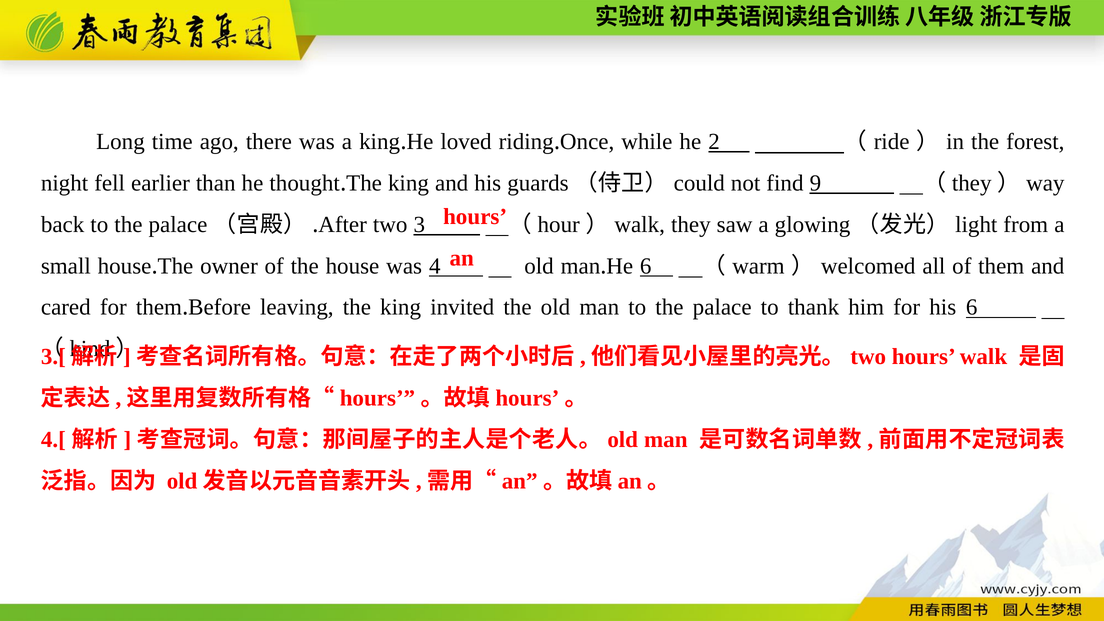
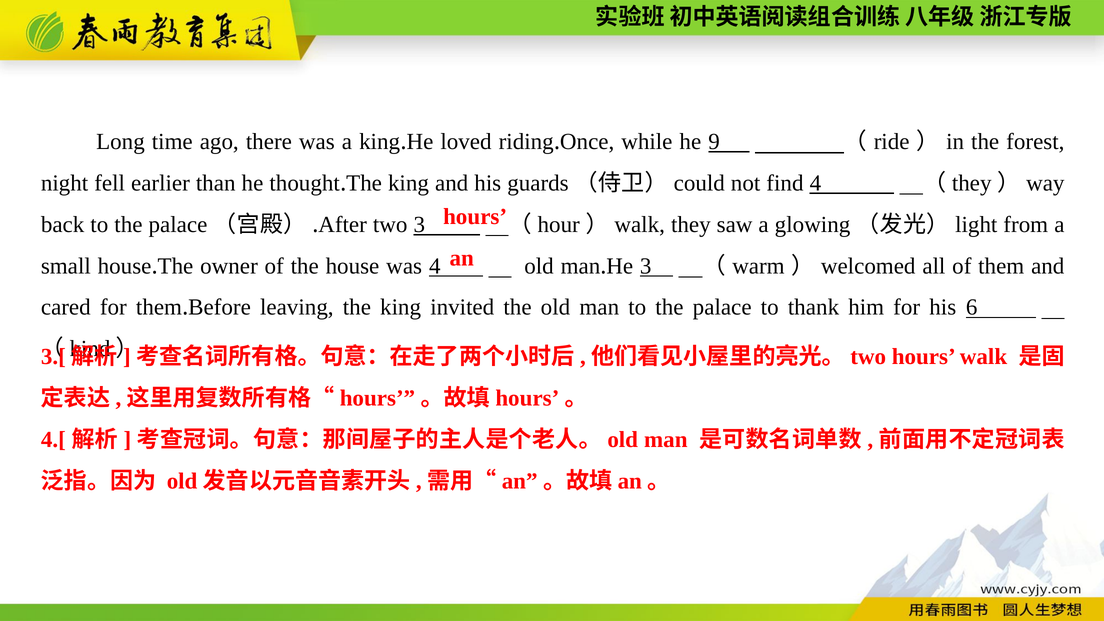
2: 2 -> 9
find 9: 9 -> 4
He 6: 6 -> 3
